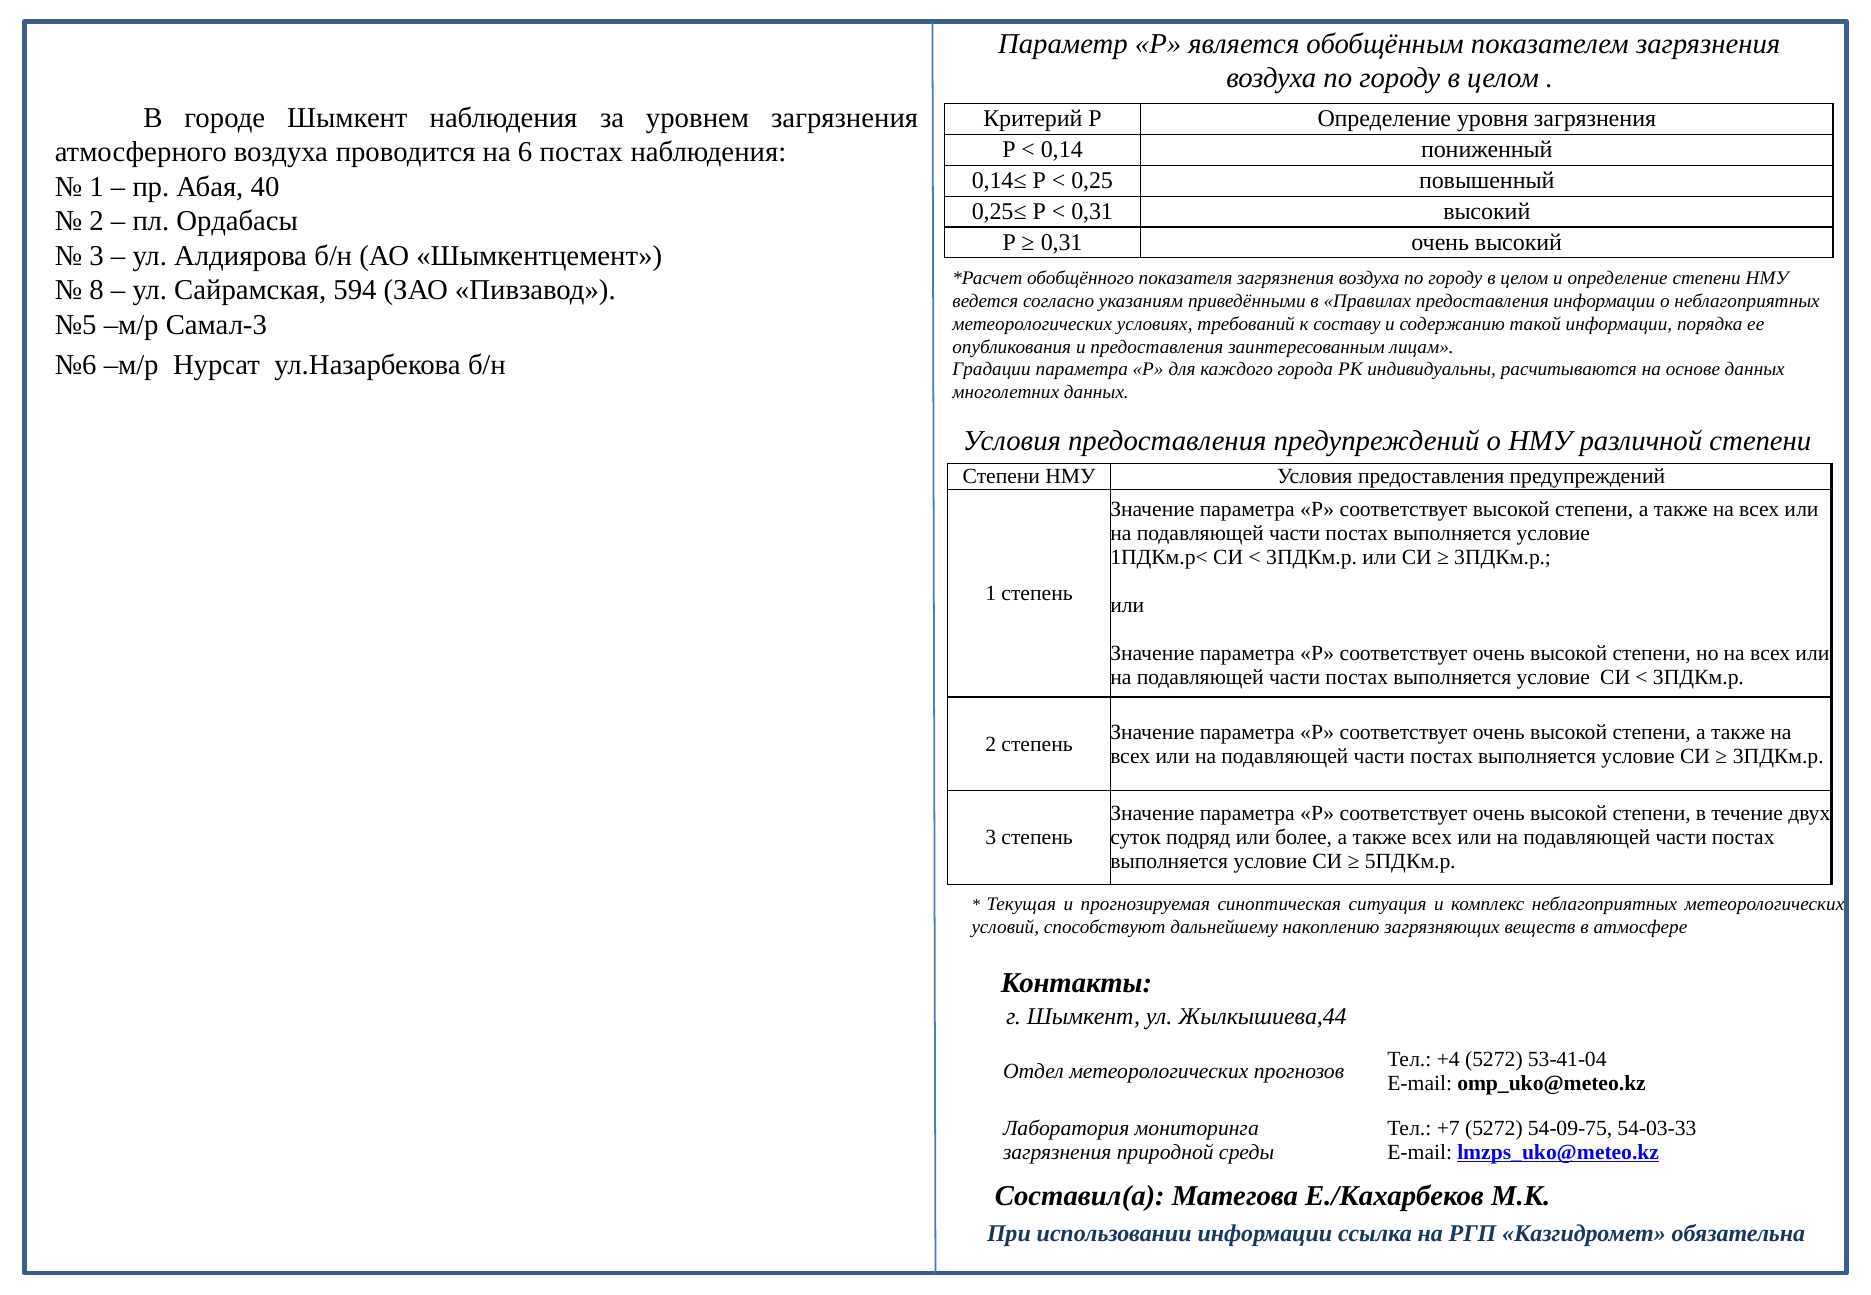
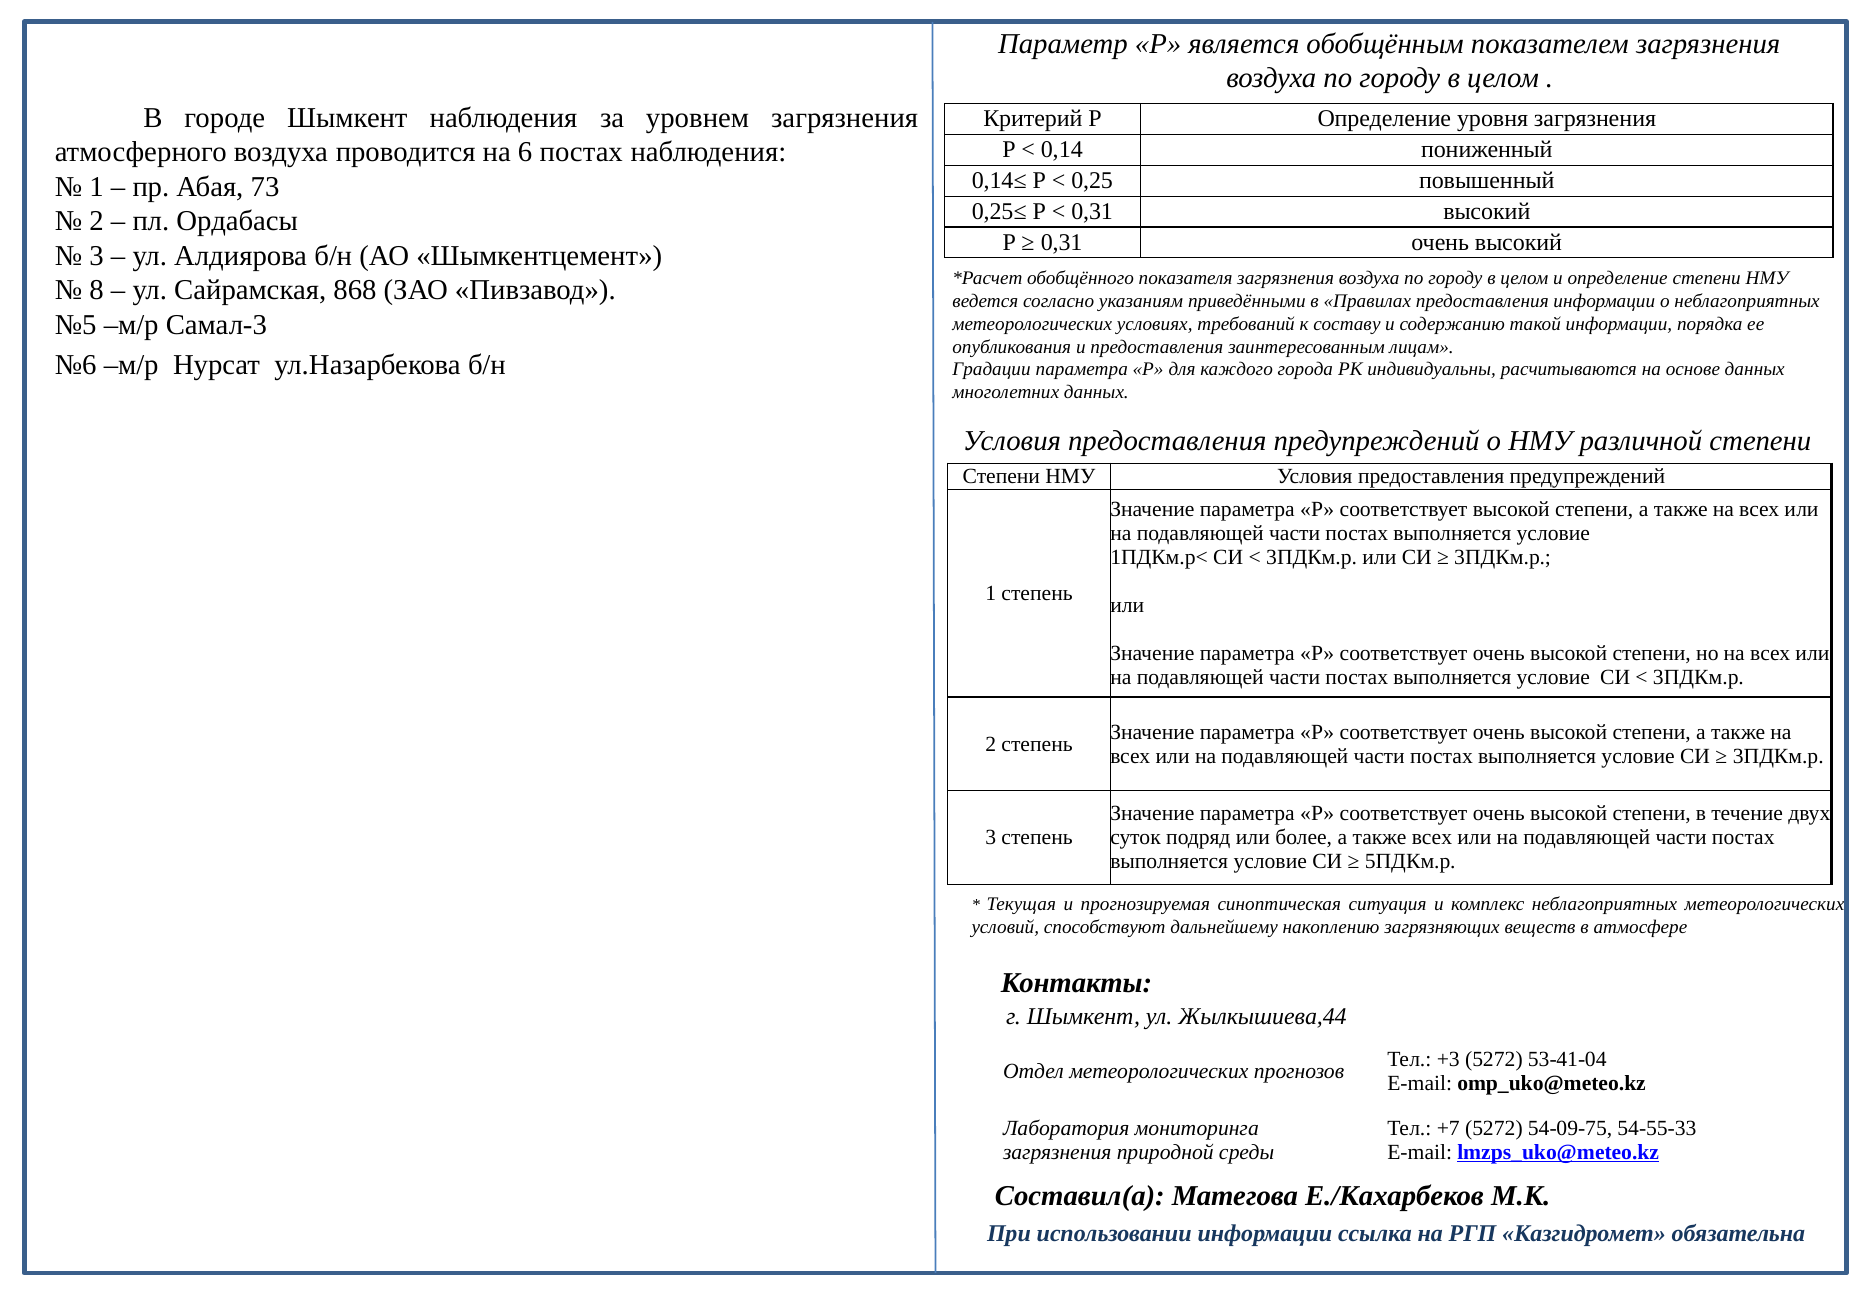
40: 40 -> 73
594: 594 -> 868
+4: +4 -> +3
54-03-33: 54-03-33 -> 54-55-33
